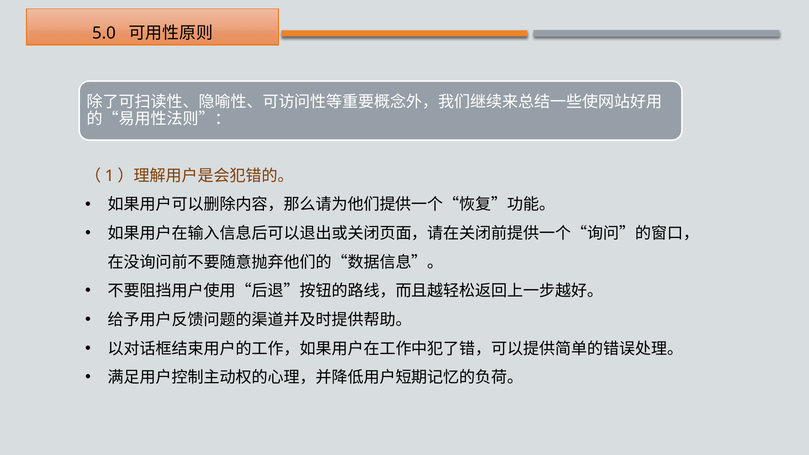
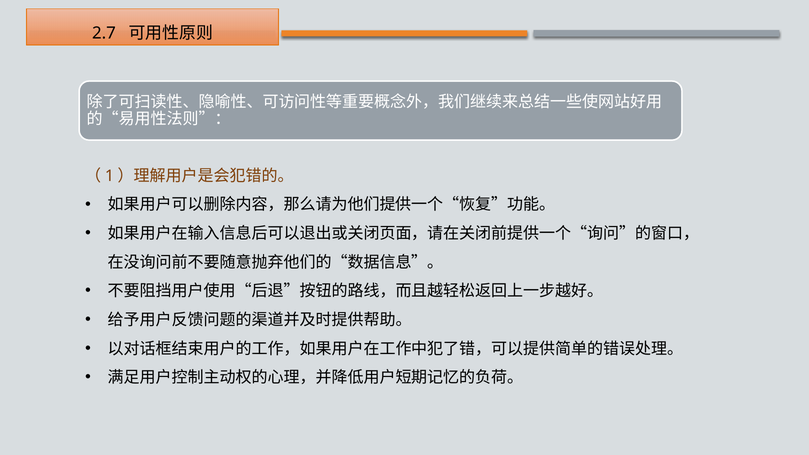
5.0: 5.0 -> 2.7
